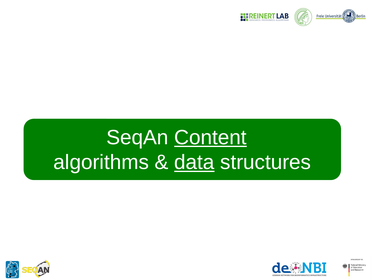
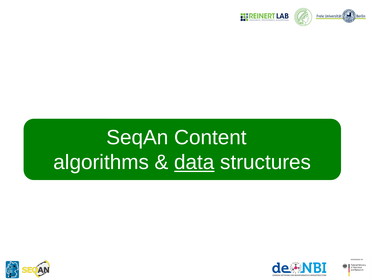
Content underline: present -> none
